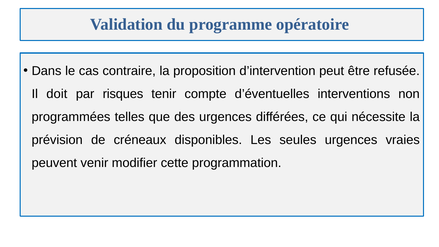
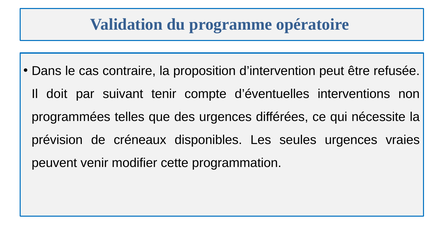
risques: risques -> suivant
